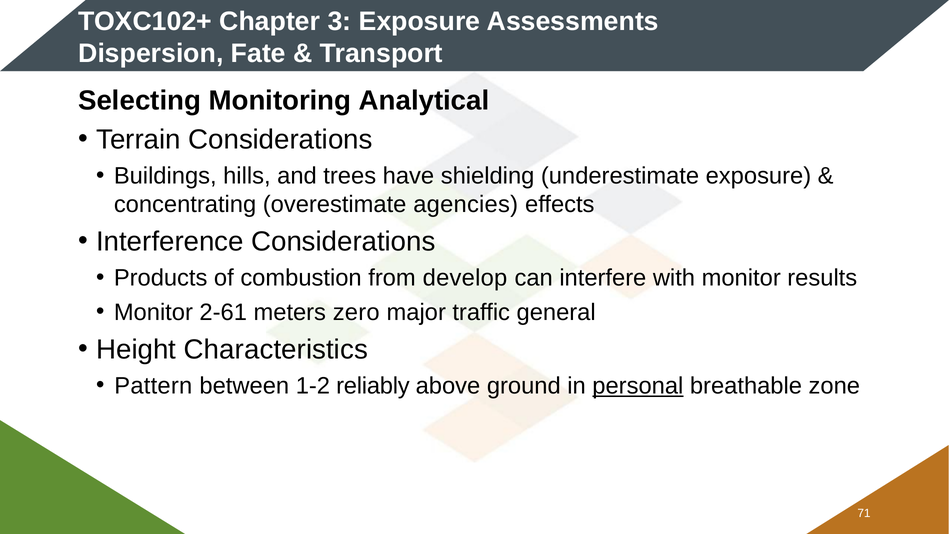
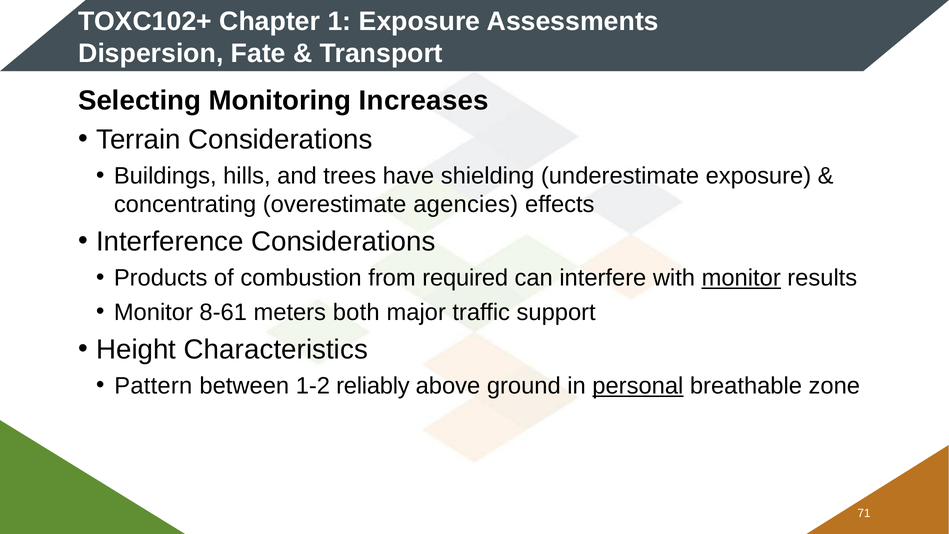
3: 3 -> 1
Analytical: Analytical -> Increases
develop: develop -> required
monitor at (741, 278) underline: none -> present
2-61: 2-61 -> 8-61
zero: zero -> both
general: general -> support
